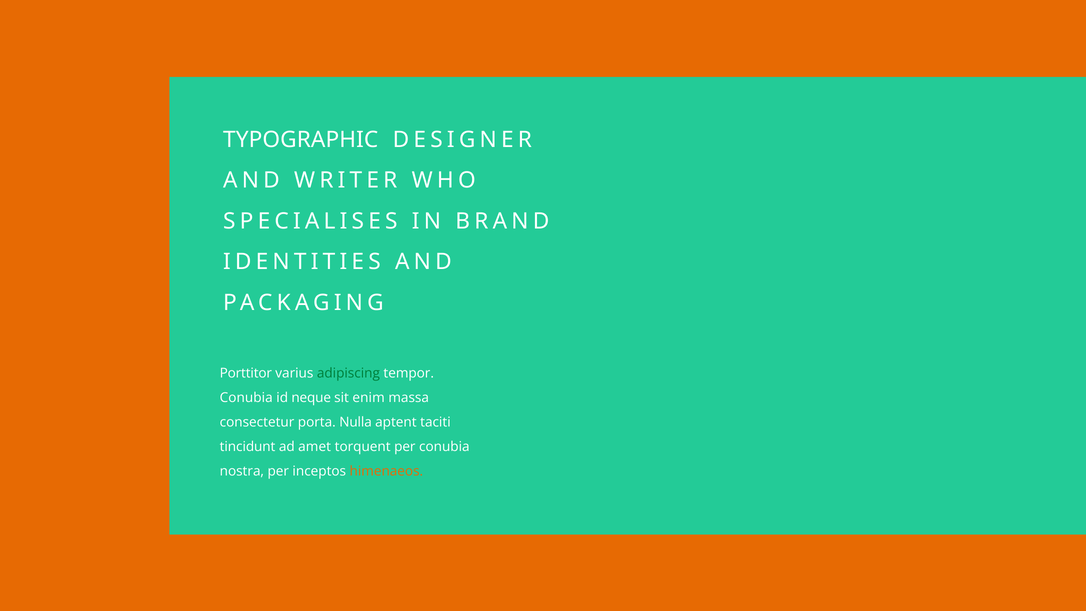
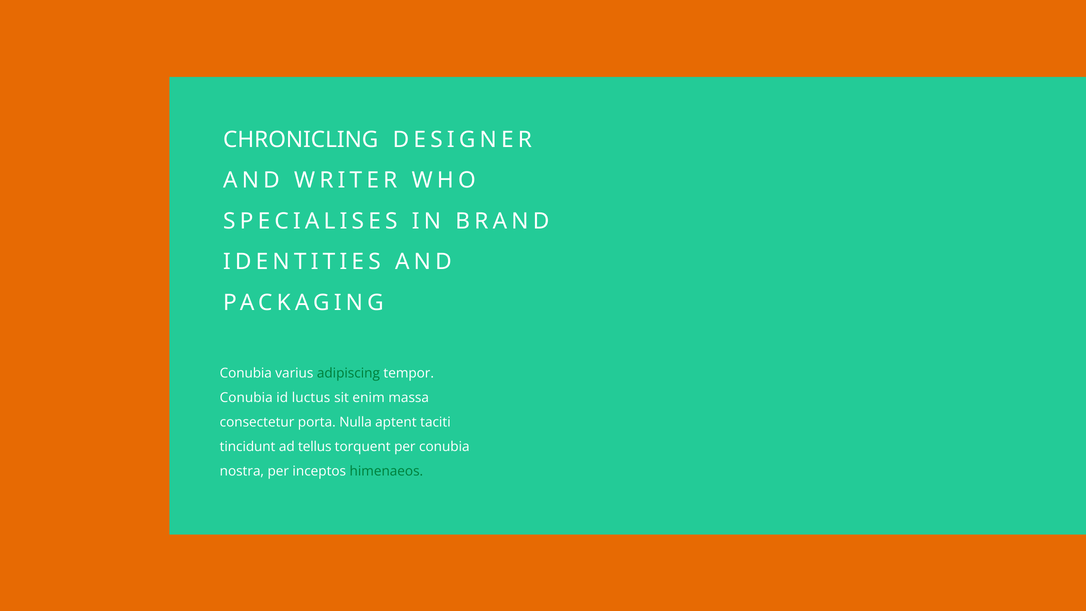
TYPOGRAPHIC: TYPOGRAPHIC -> CHRONICLING
Porttitor at (246, 373): Porttitor -> Conubia
neque: neque -> luctus
amet: amet -> tellus
himenaeos colour: orange -> green
